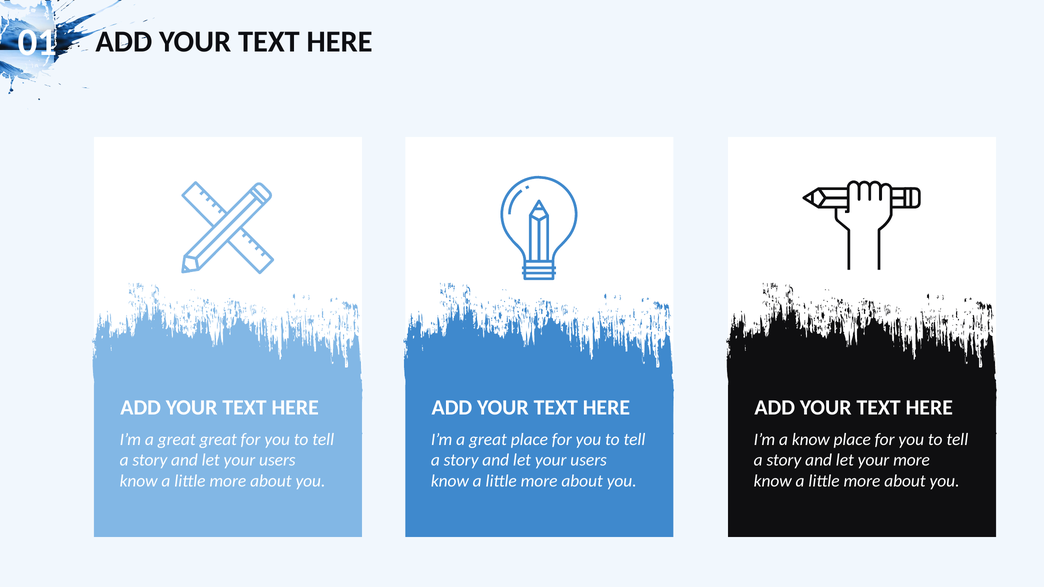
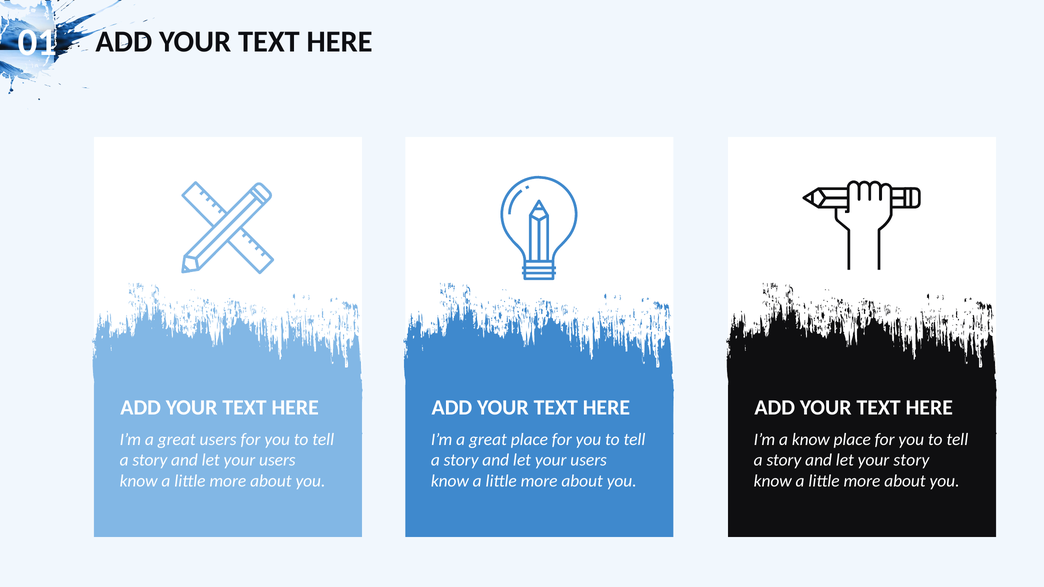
great great: great -> users
your more: more -> story
